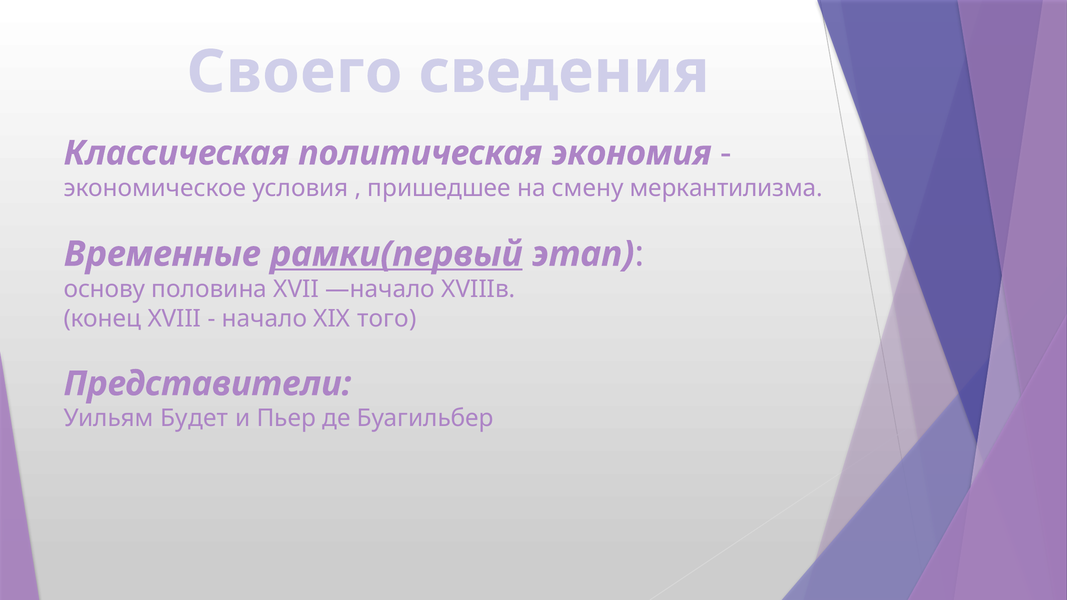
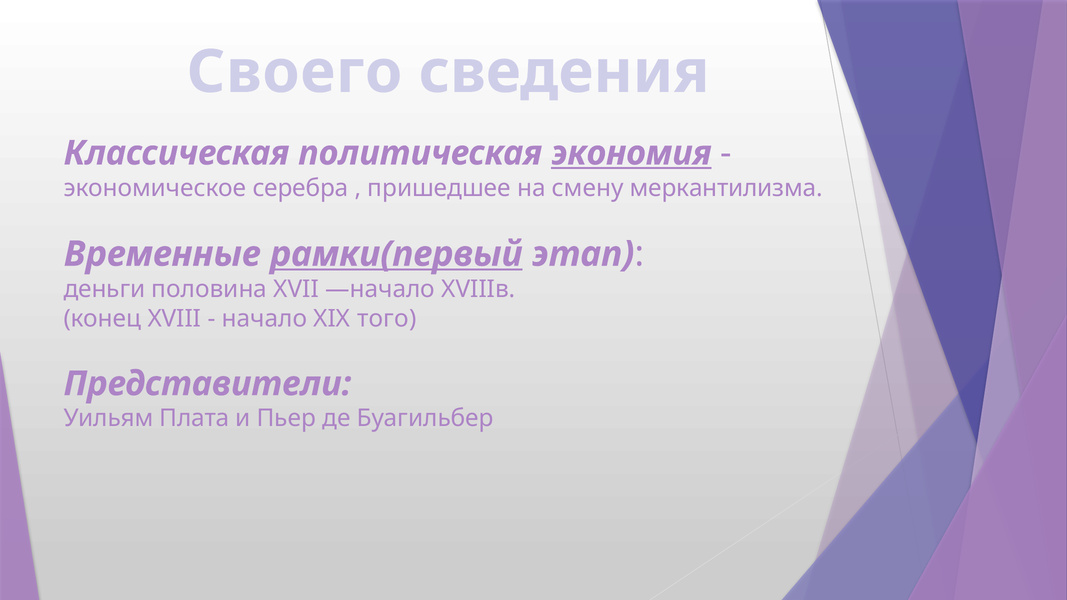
экономия underline: none -> present
условия: условия -> серебра
основу: основу -> деньги
Будет: Будет -> Плата
